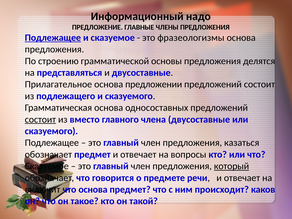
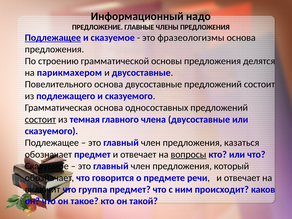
представляться: представляться -> парикмахером
Прилагательное: Прилагательное -> Повелительного
основа предложении: предложении -> двусоставные
вместо: вместо -> темная
вопросы underline: none -> present
который underline: present -> none
что основа: основа -> группа
